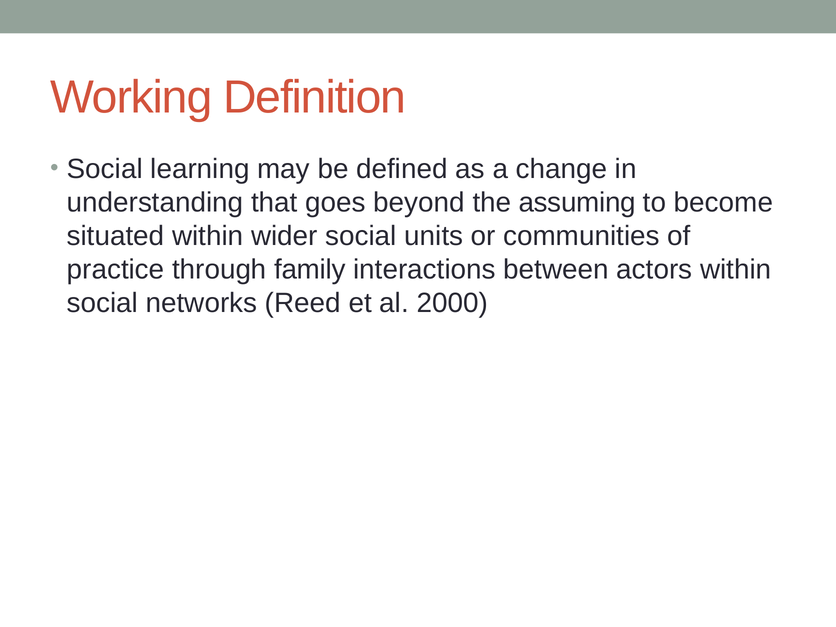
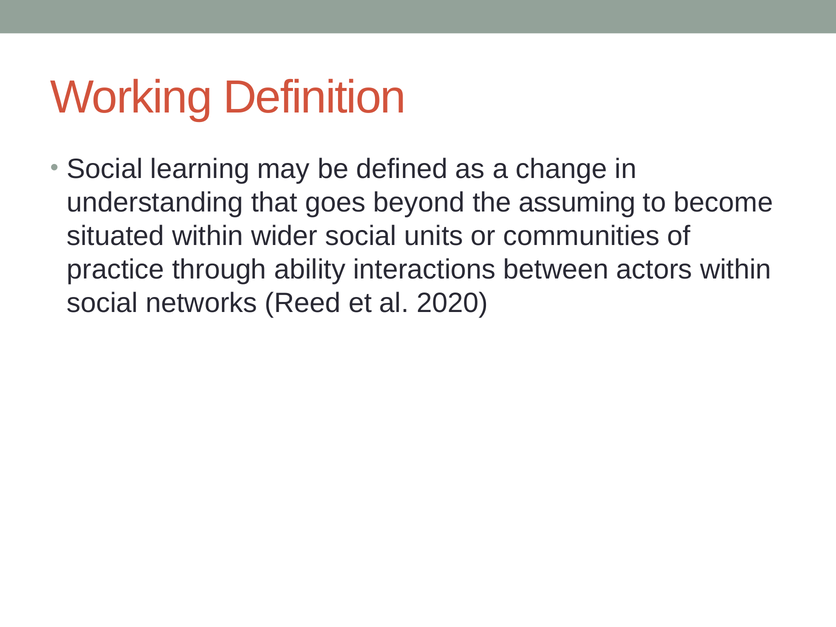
family: family -> ability
2000: 2000 -> 2020
